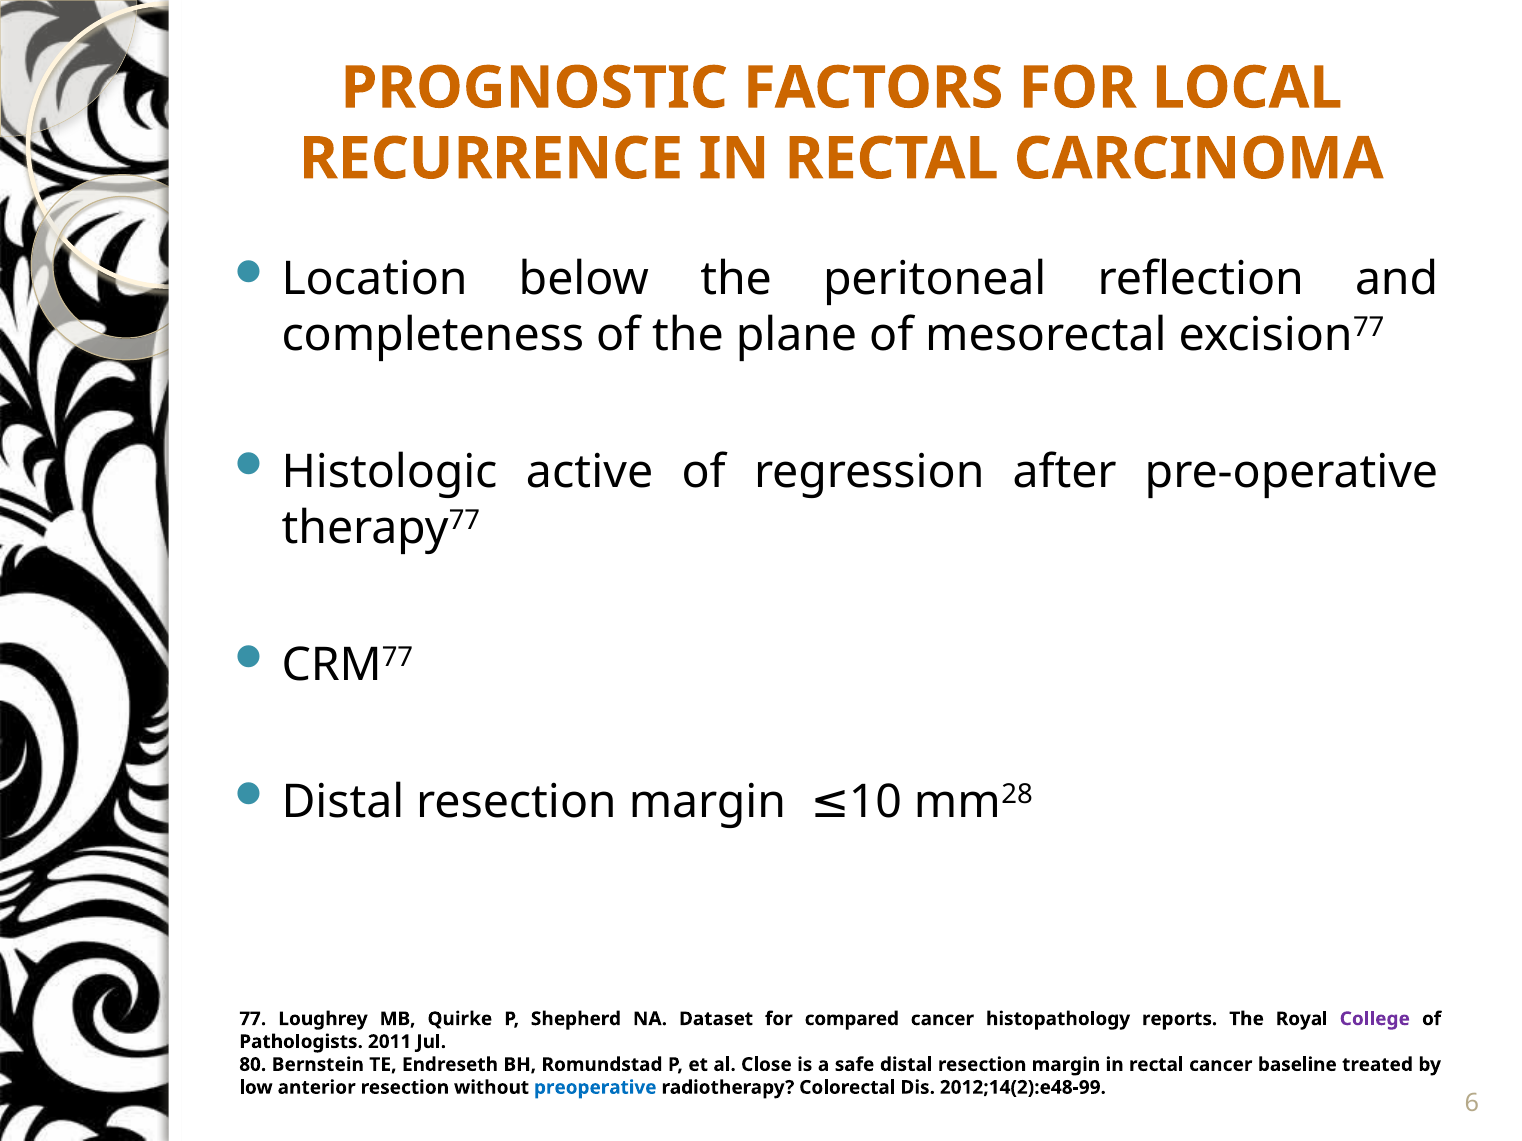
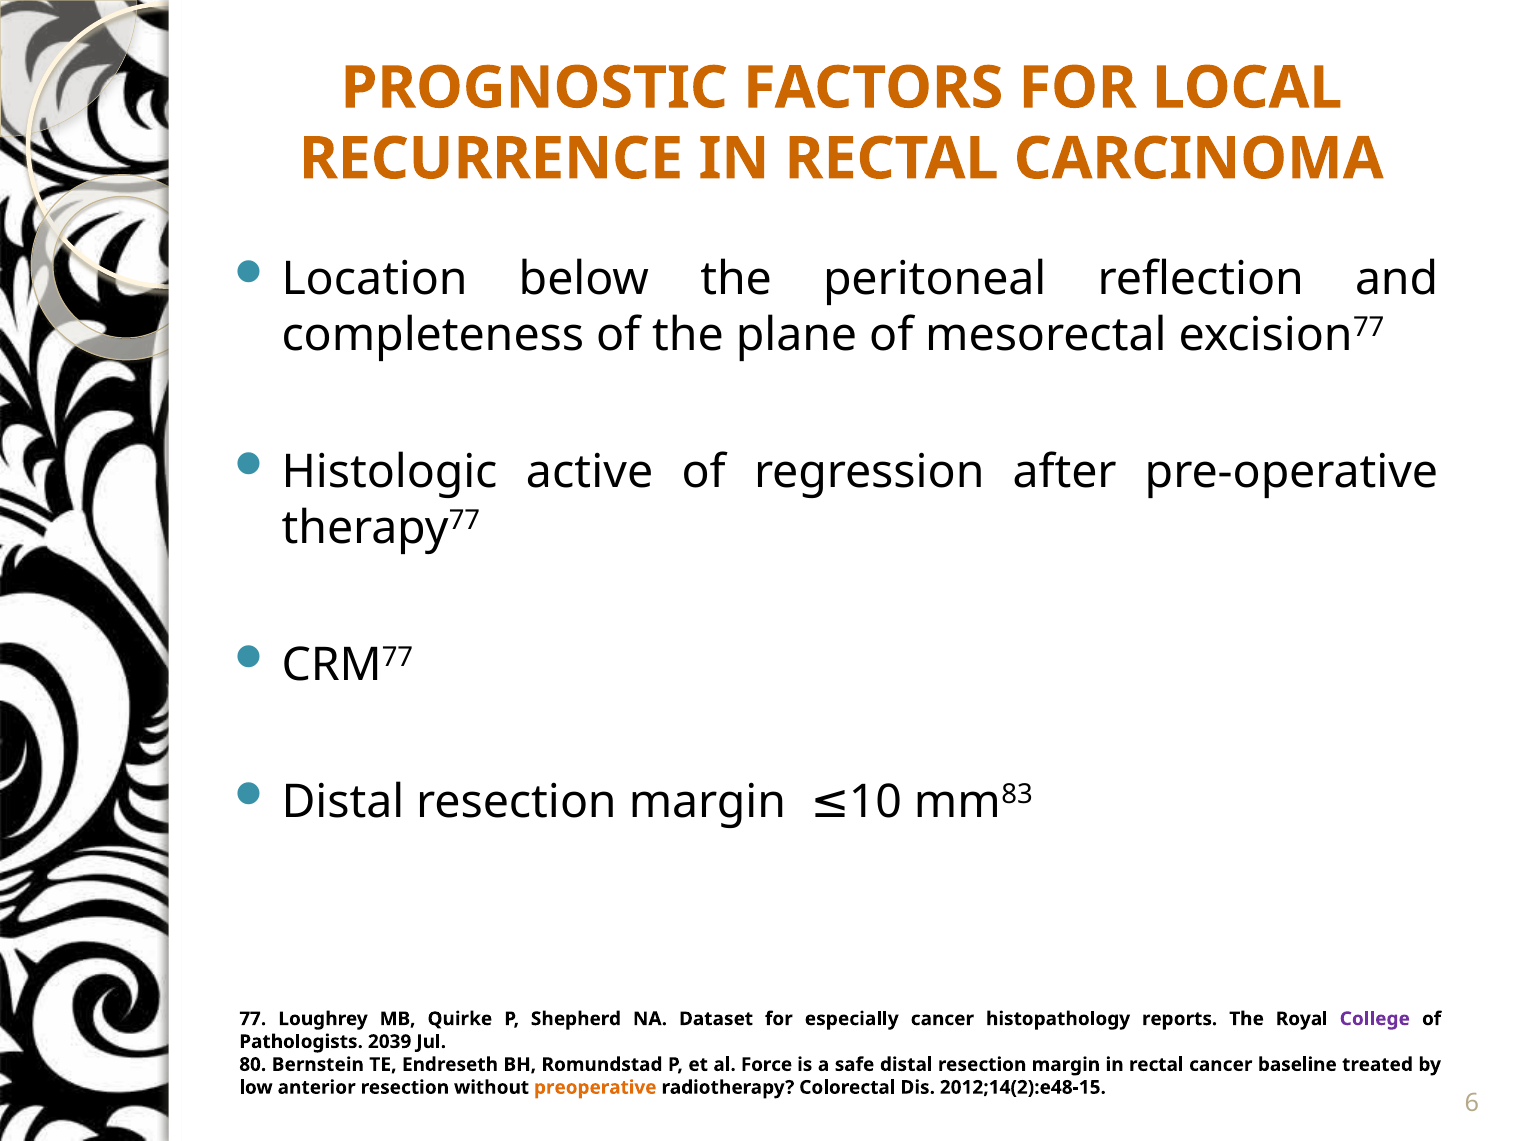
28: 28 -> 83
compared: compared -> especially
2011: 2011 -> 2039
Close: Close -> Force
preoperative colour: blue -> orange
2012;14(2):e48-99: 2012;14(2):e48-99 -> 2012;14(2):e48-15
